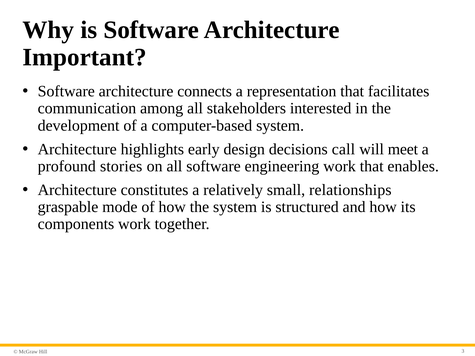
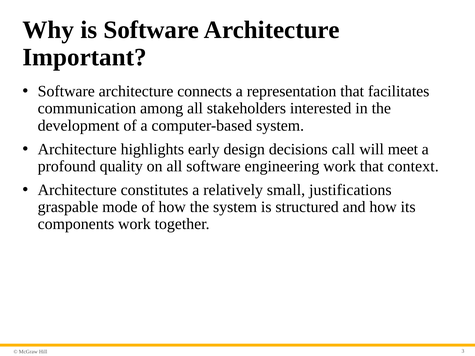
stories: stories -> quality
enables: enables -> context
relationships: relationships -> justifications
